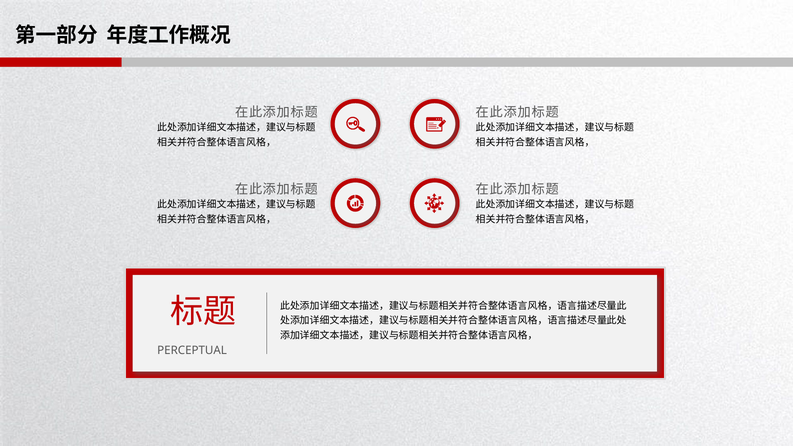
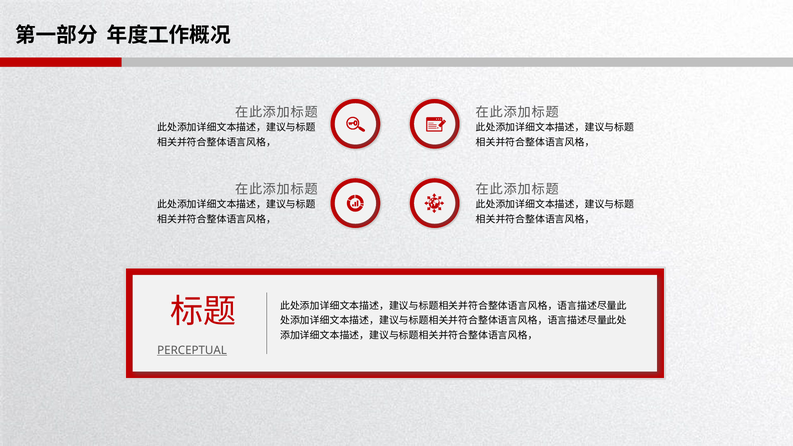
PERCEPTUAL underline: none -> present
